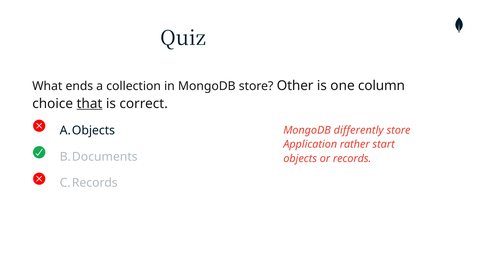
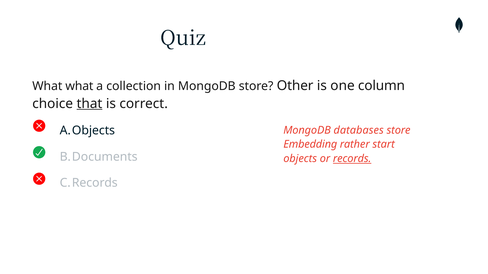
What ends: ends -> what
differently: differently -> databases
Application: Application -> Embedding
records underline: none -> present
